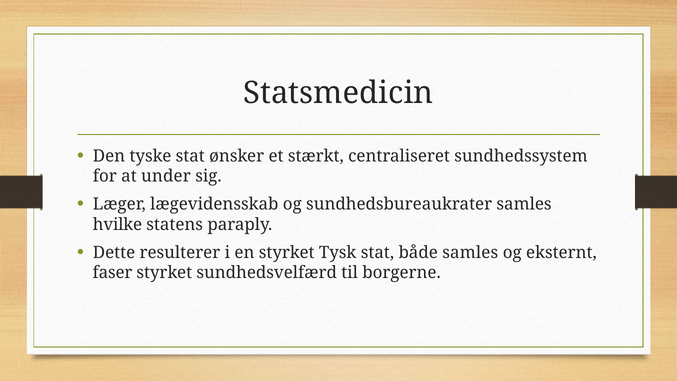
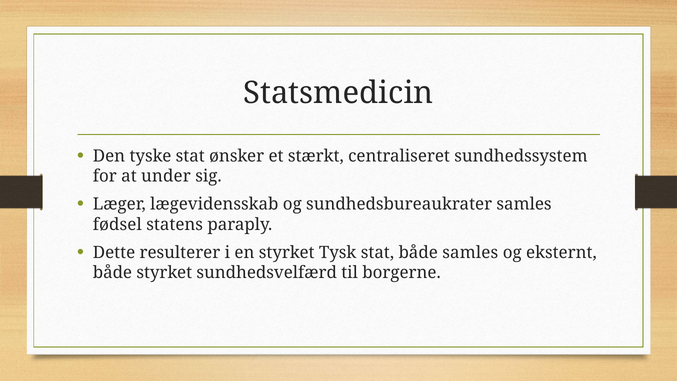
hvilke: hvilke -> fødsel
faser at (112, 273): faser -> både
